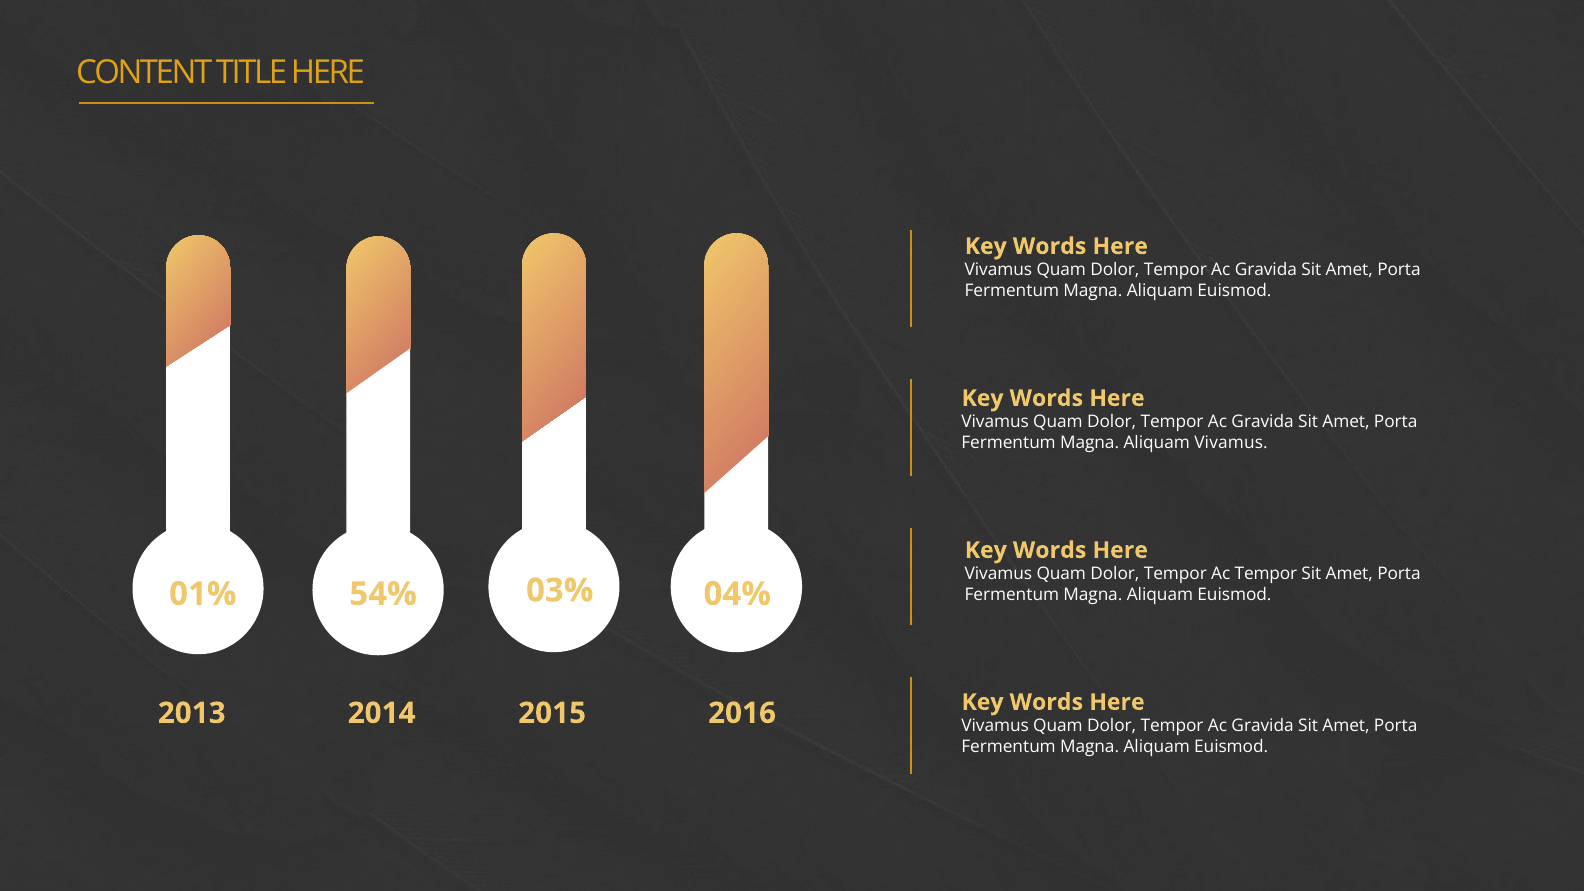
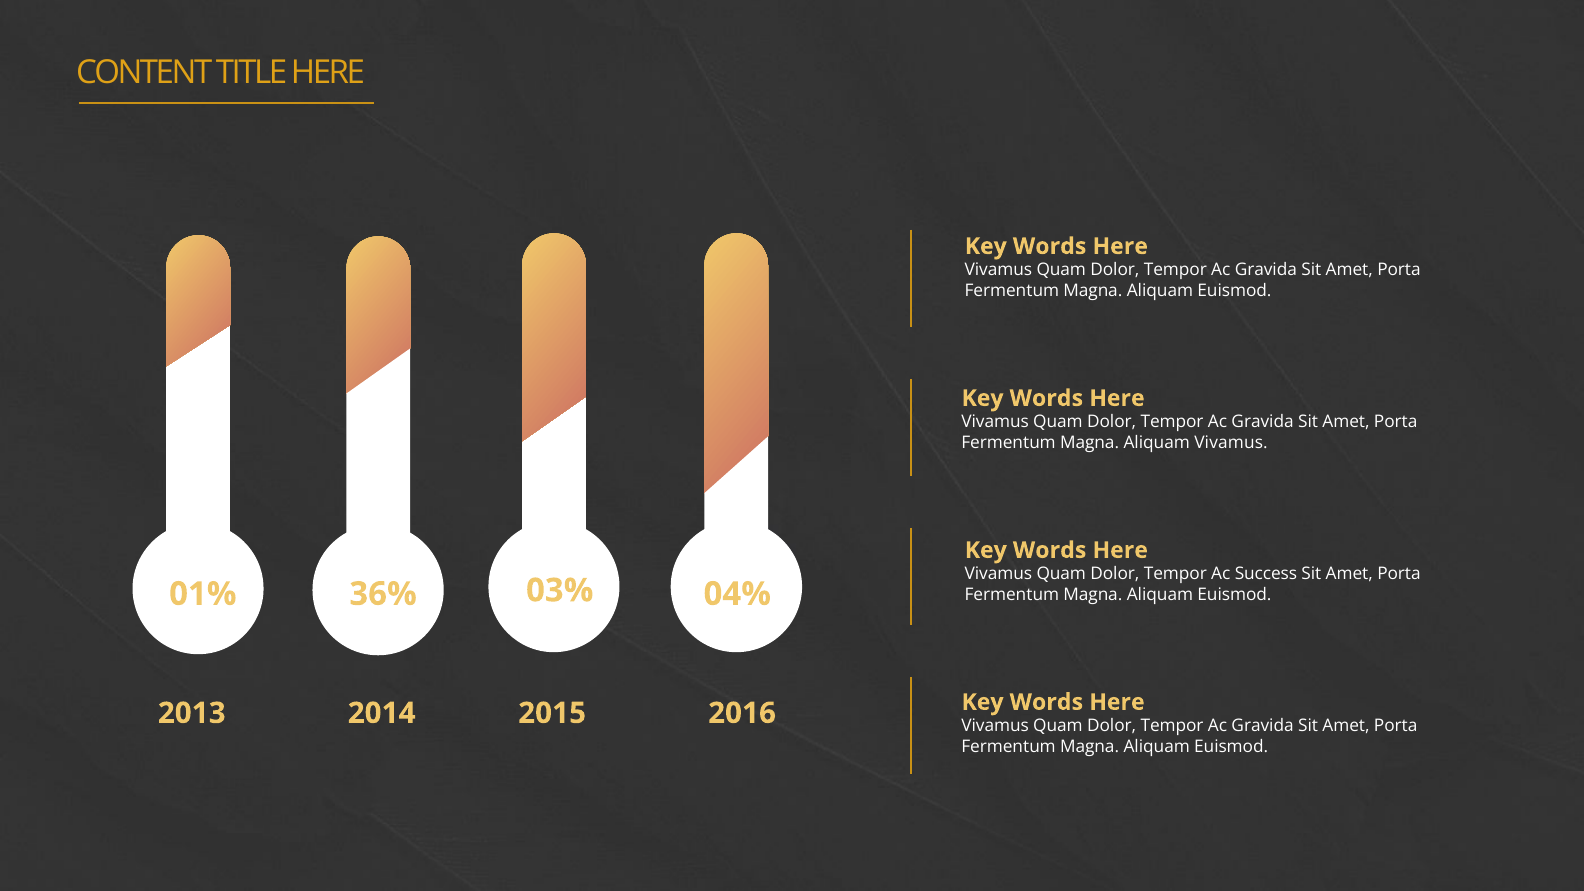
Ac Tempor: Tempor -> Success
54%: 54% -> 36%
